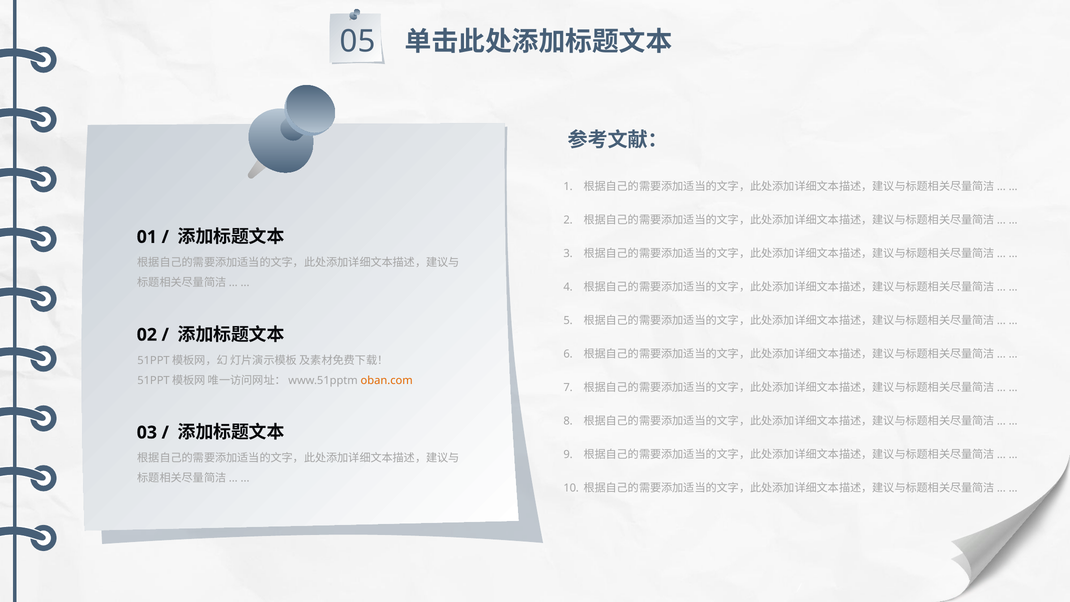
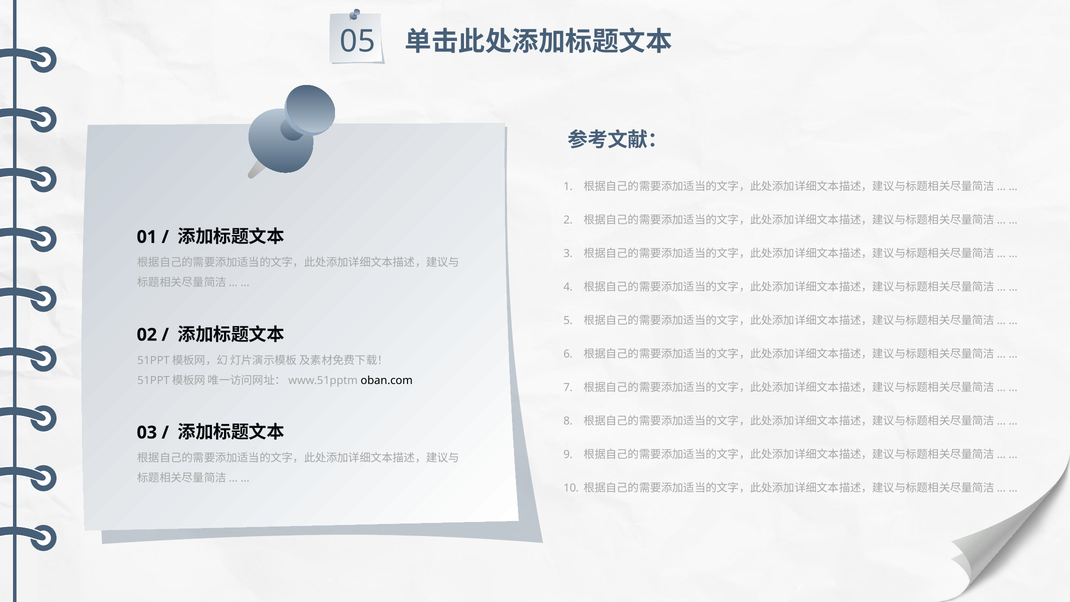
oban.com colour: orange -> black
